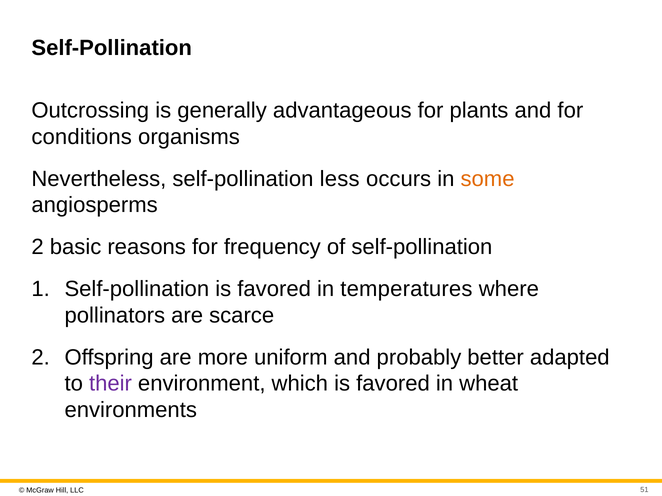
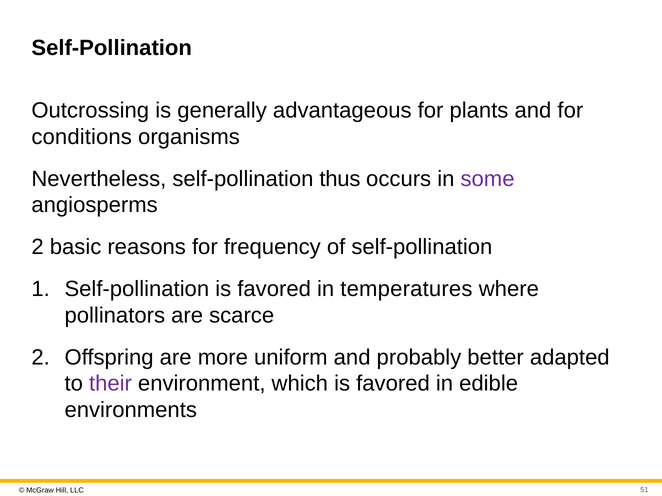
less: less -> thus
some colour: orange -> purple
wheat: wheat -> edible
